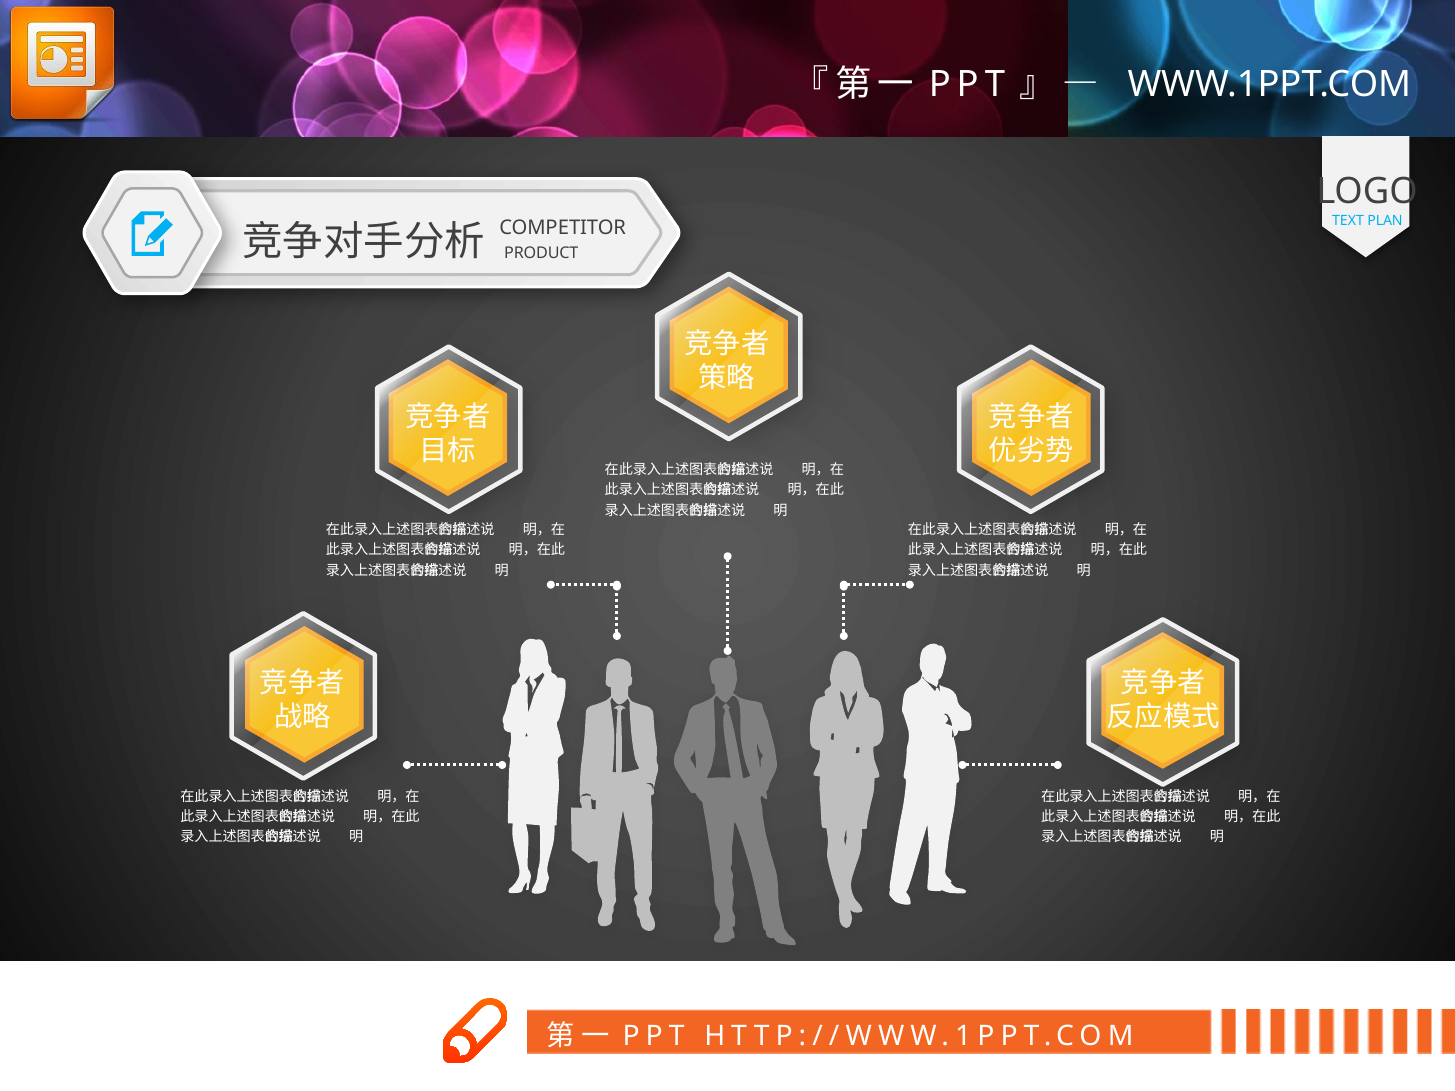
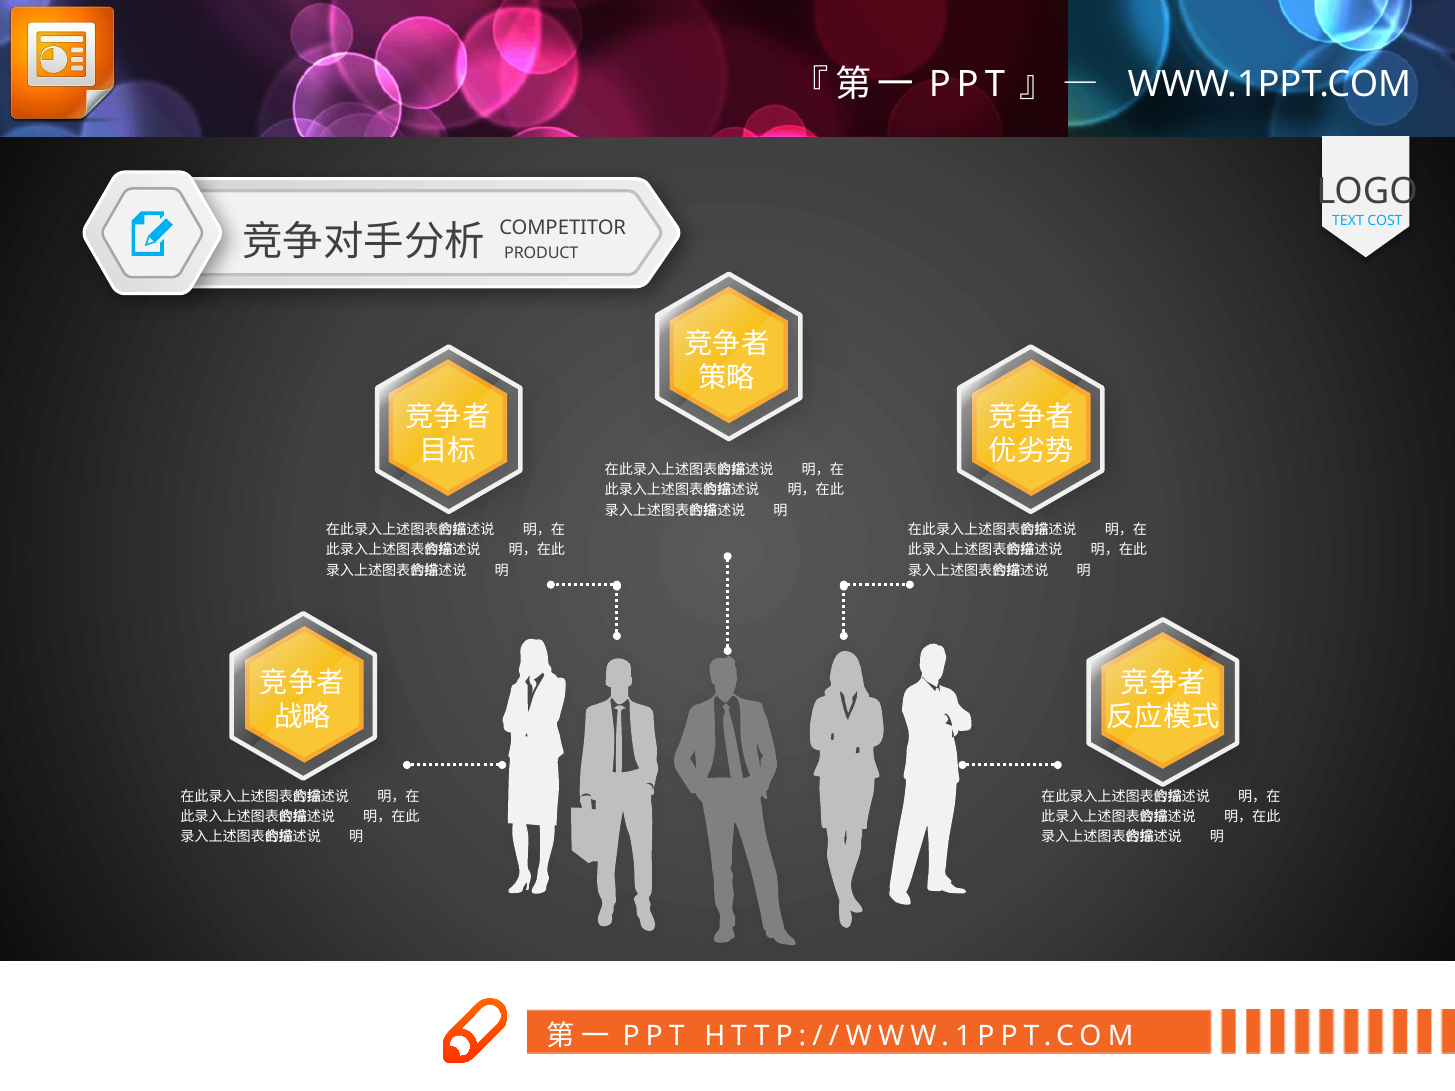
PLAN: PLAN -> COST
